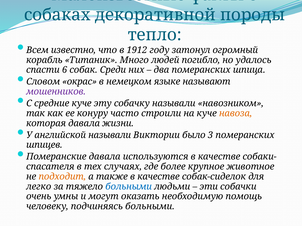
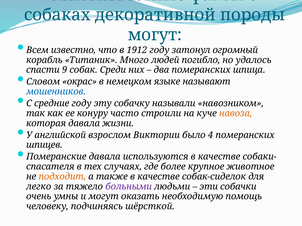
тепло at (155, 35): тепло -> могут
6: 6 -> 9
мошенников colour: purple -> blue
средние куче: куче -> году
английской называли: называли -> взрослом
3: 3 -> 4
больными at (129, 187) colour: blue -> purple
подчиняясь больными: больными -> шёрсткой
